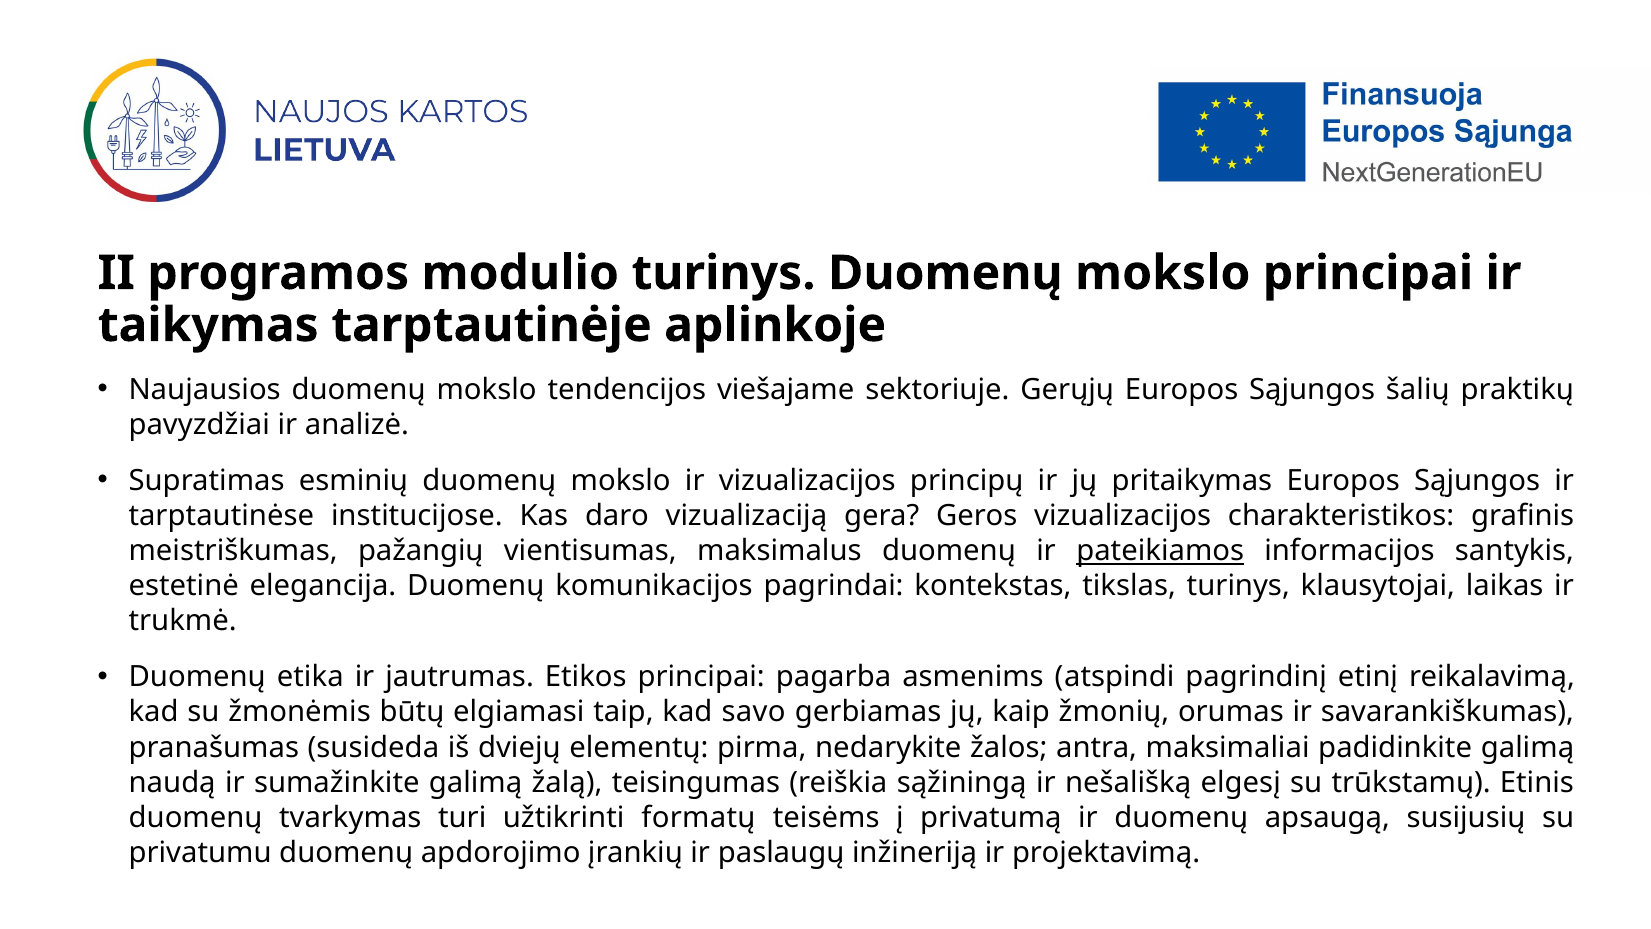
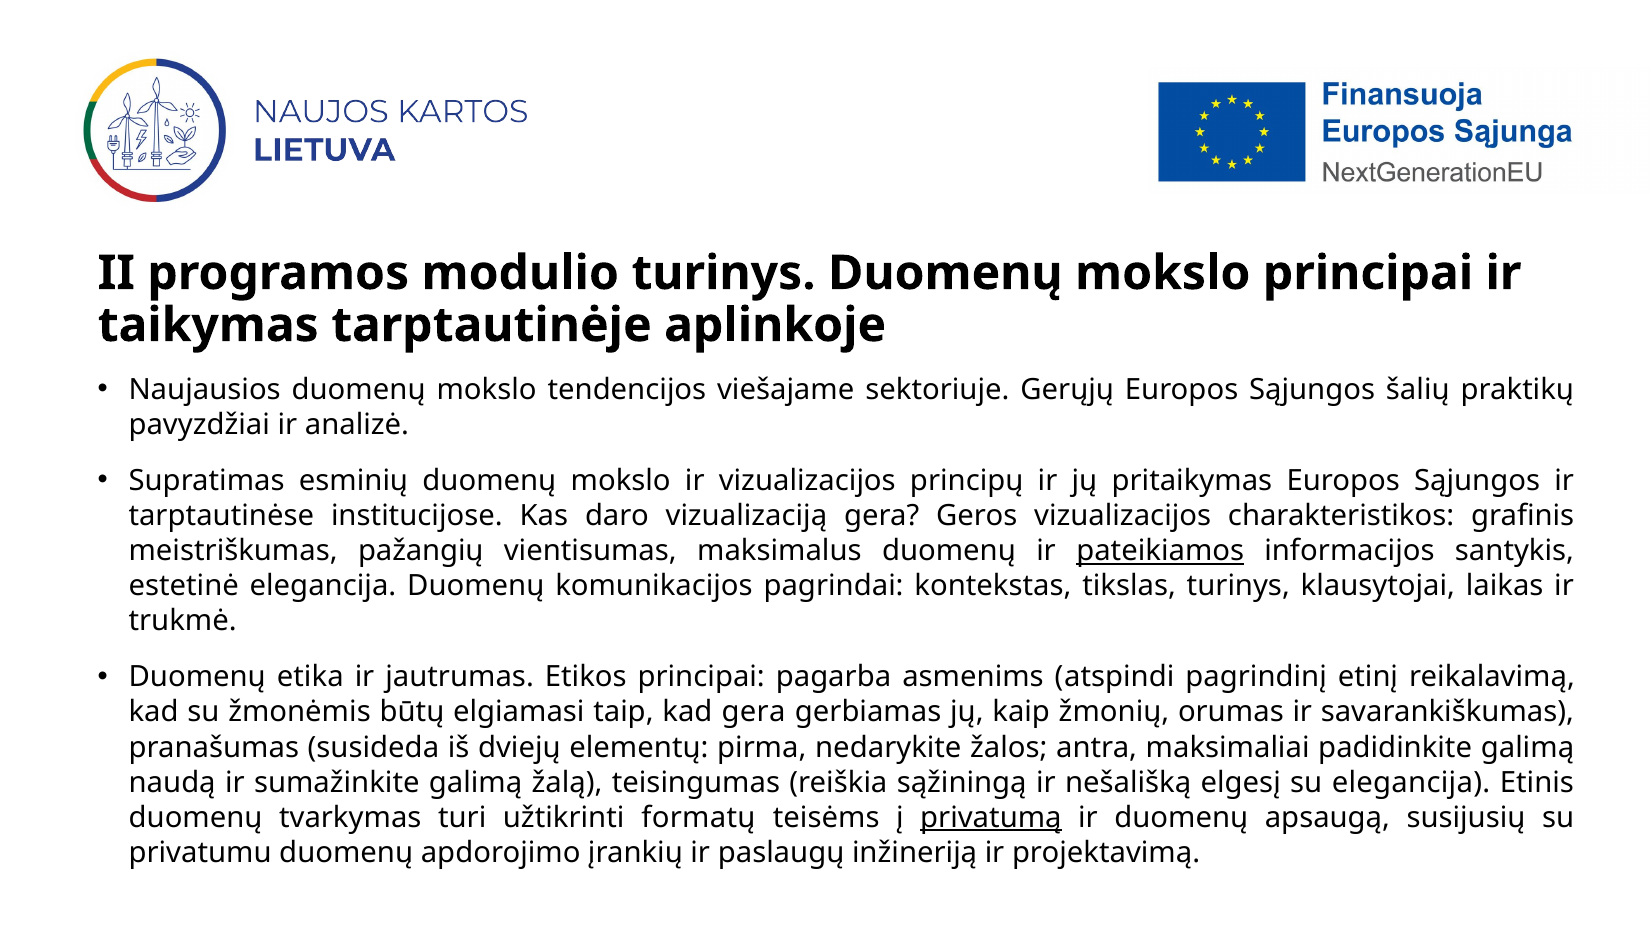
kad savo: savo -> gera
su trūkstamų: trūkstamų -> elegancija
privatumą underline: none -> present
